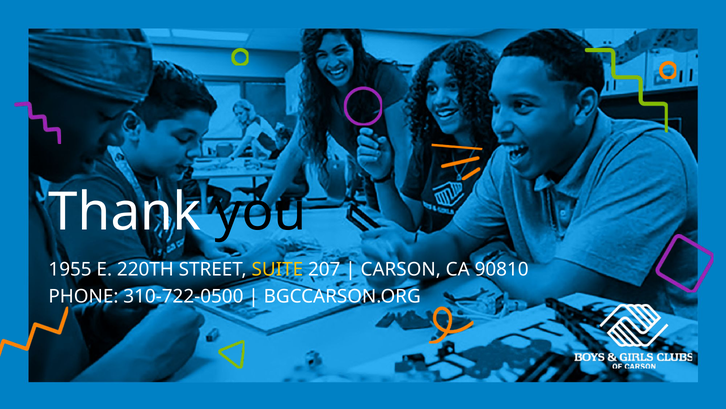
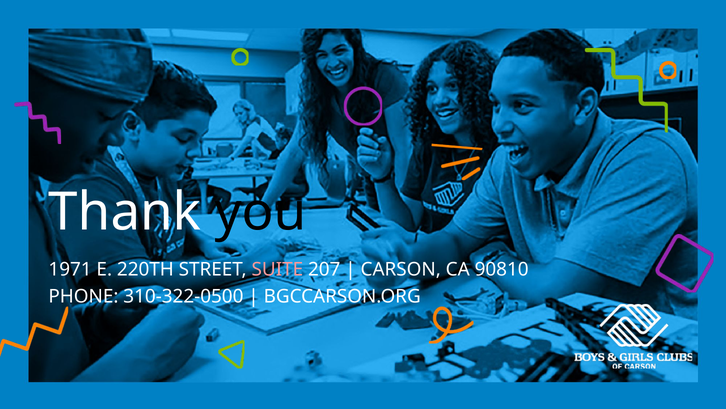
1955: 1955 -> 1971
SUITE colour: yellow -> pink
310-722-0500: 310-722-0500 -> 310-322-0500
